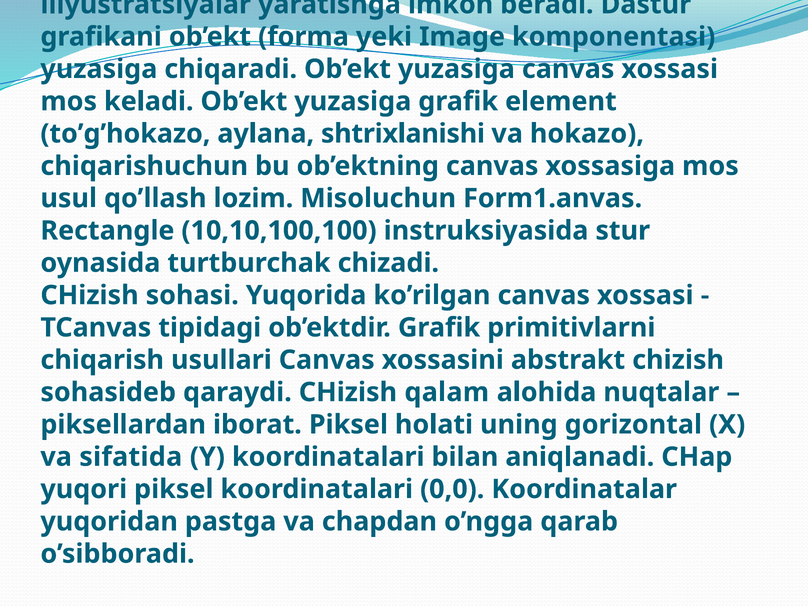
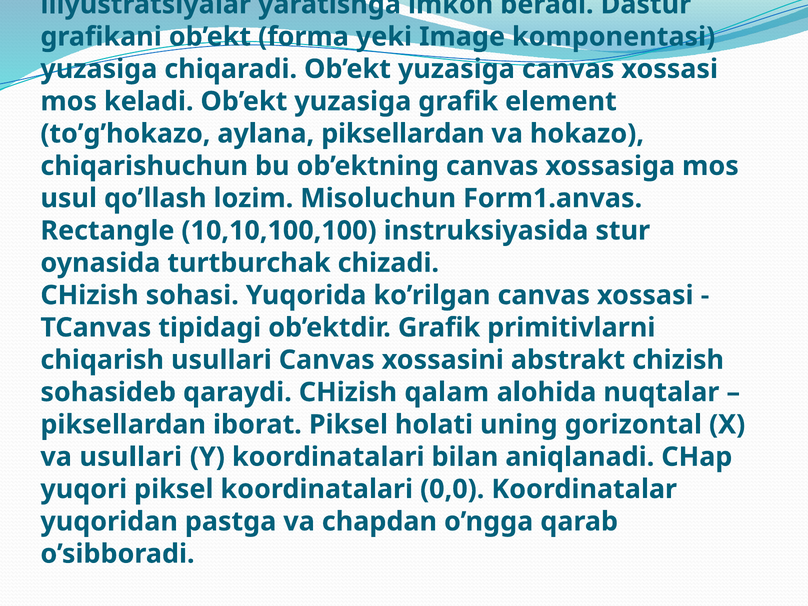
aylana shtrixlanishi: shtrixlanishi -> piksellardan
va sifatida: sifatida -> usullari
